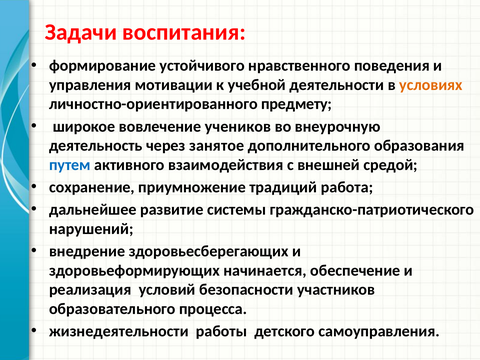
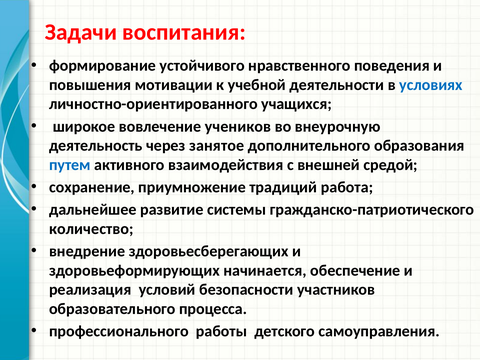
управления: управления -> повышения
условиях colour: orange -> blue
предмету: предмету -> учащихся
нарушений: нарушений -> количество
жизнедеятельности: жизнедеятельности -> профессионального
